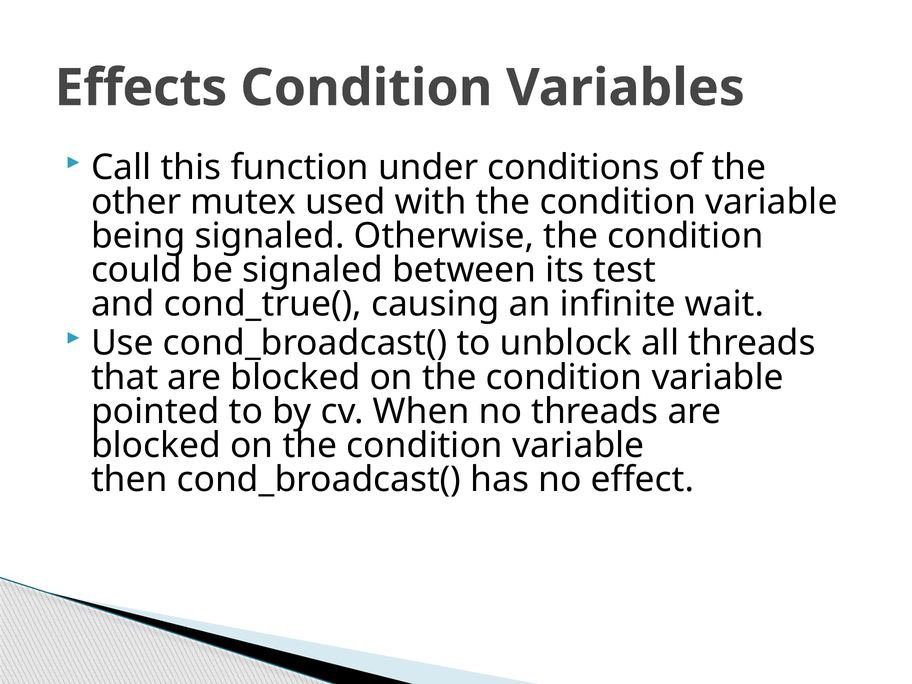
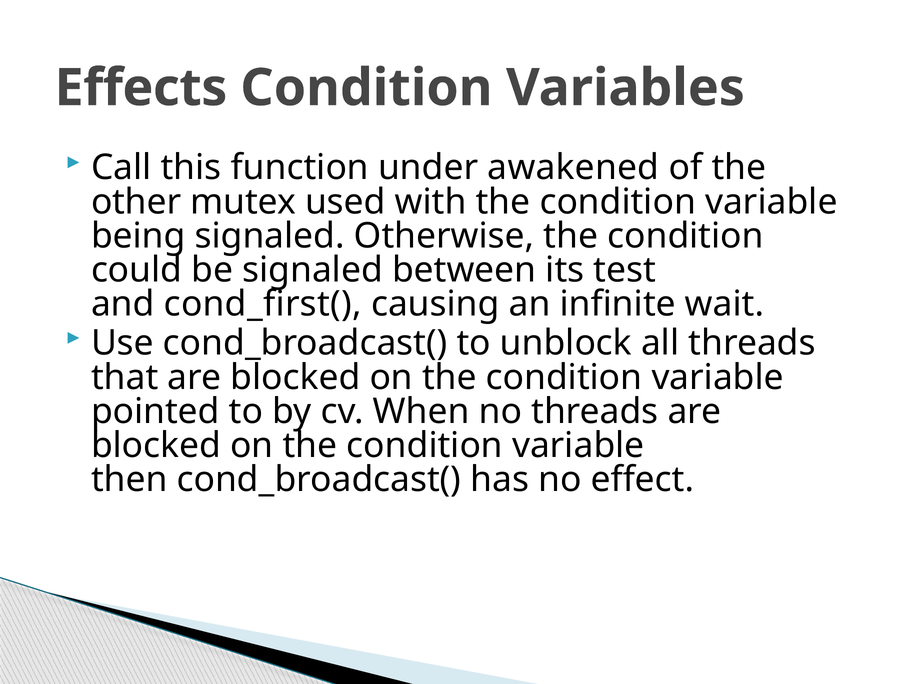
conditions: conditions -> awakened
cond_true(: cond_true( -> cond_first(
